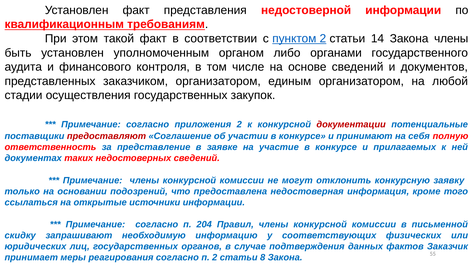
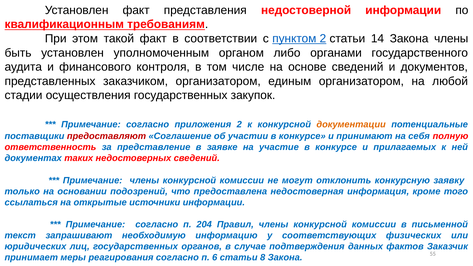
документации colour: red -> orange
скидку: скидку -> текст
п 2: 2 -> 6
